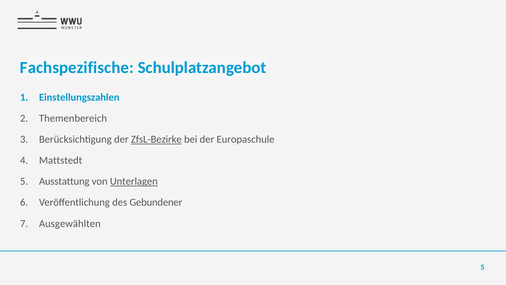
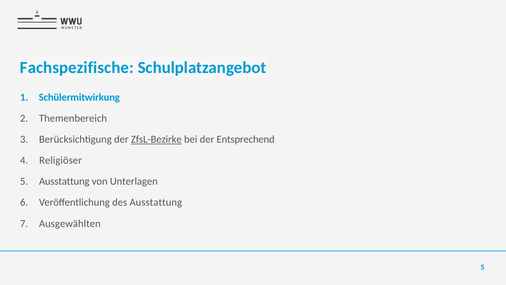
Einstellungszahlen: Einstellungszahlen -> Schülermitwirkung
Europaschule: Europaschule -> Entsprechend
Mattstedt: Mattstedt -> Religiöser
Unterlagen underline: present -> none
des Gebundener: Gebundener -> Ausstattung
